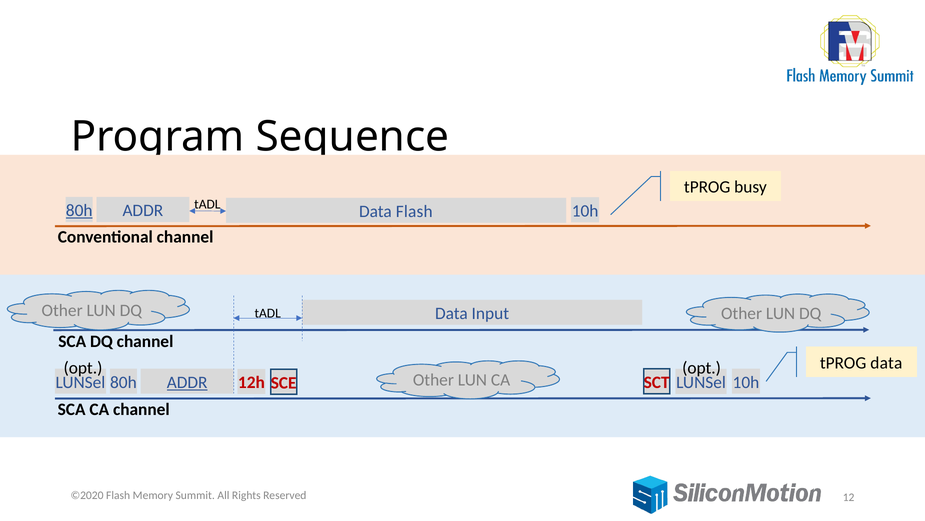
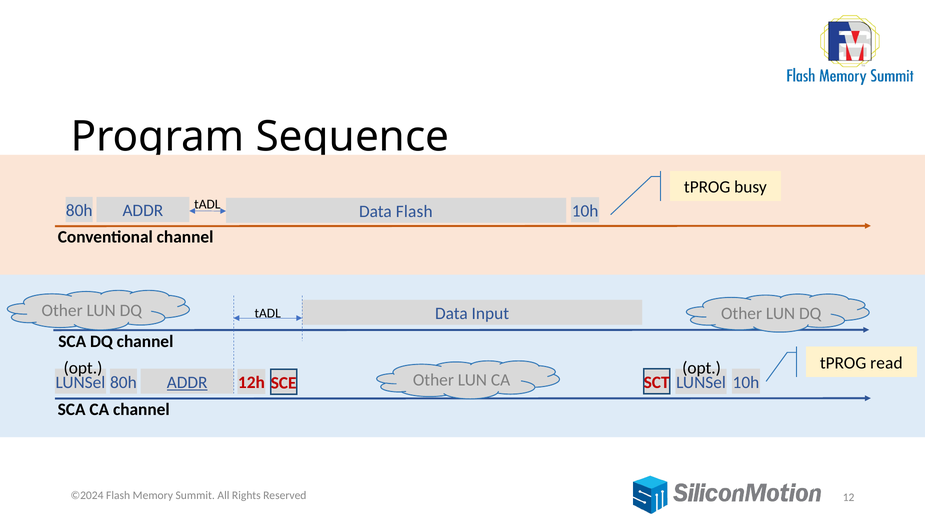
80h at (79, 210) underline: present -> none
tPROG data: data -> read
©2020: ©2020 -> ©2024
